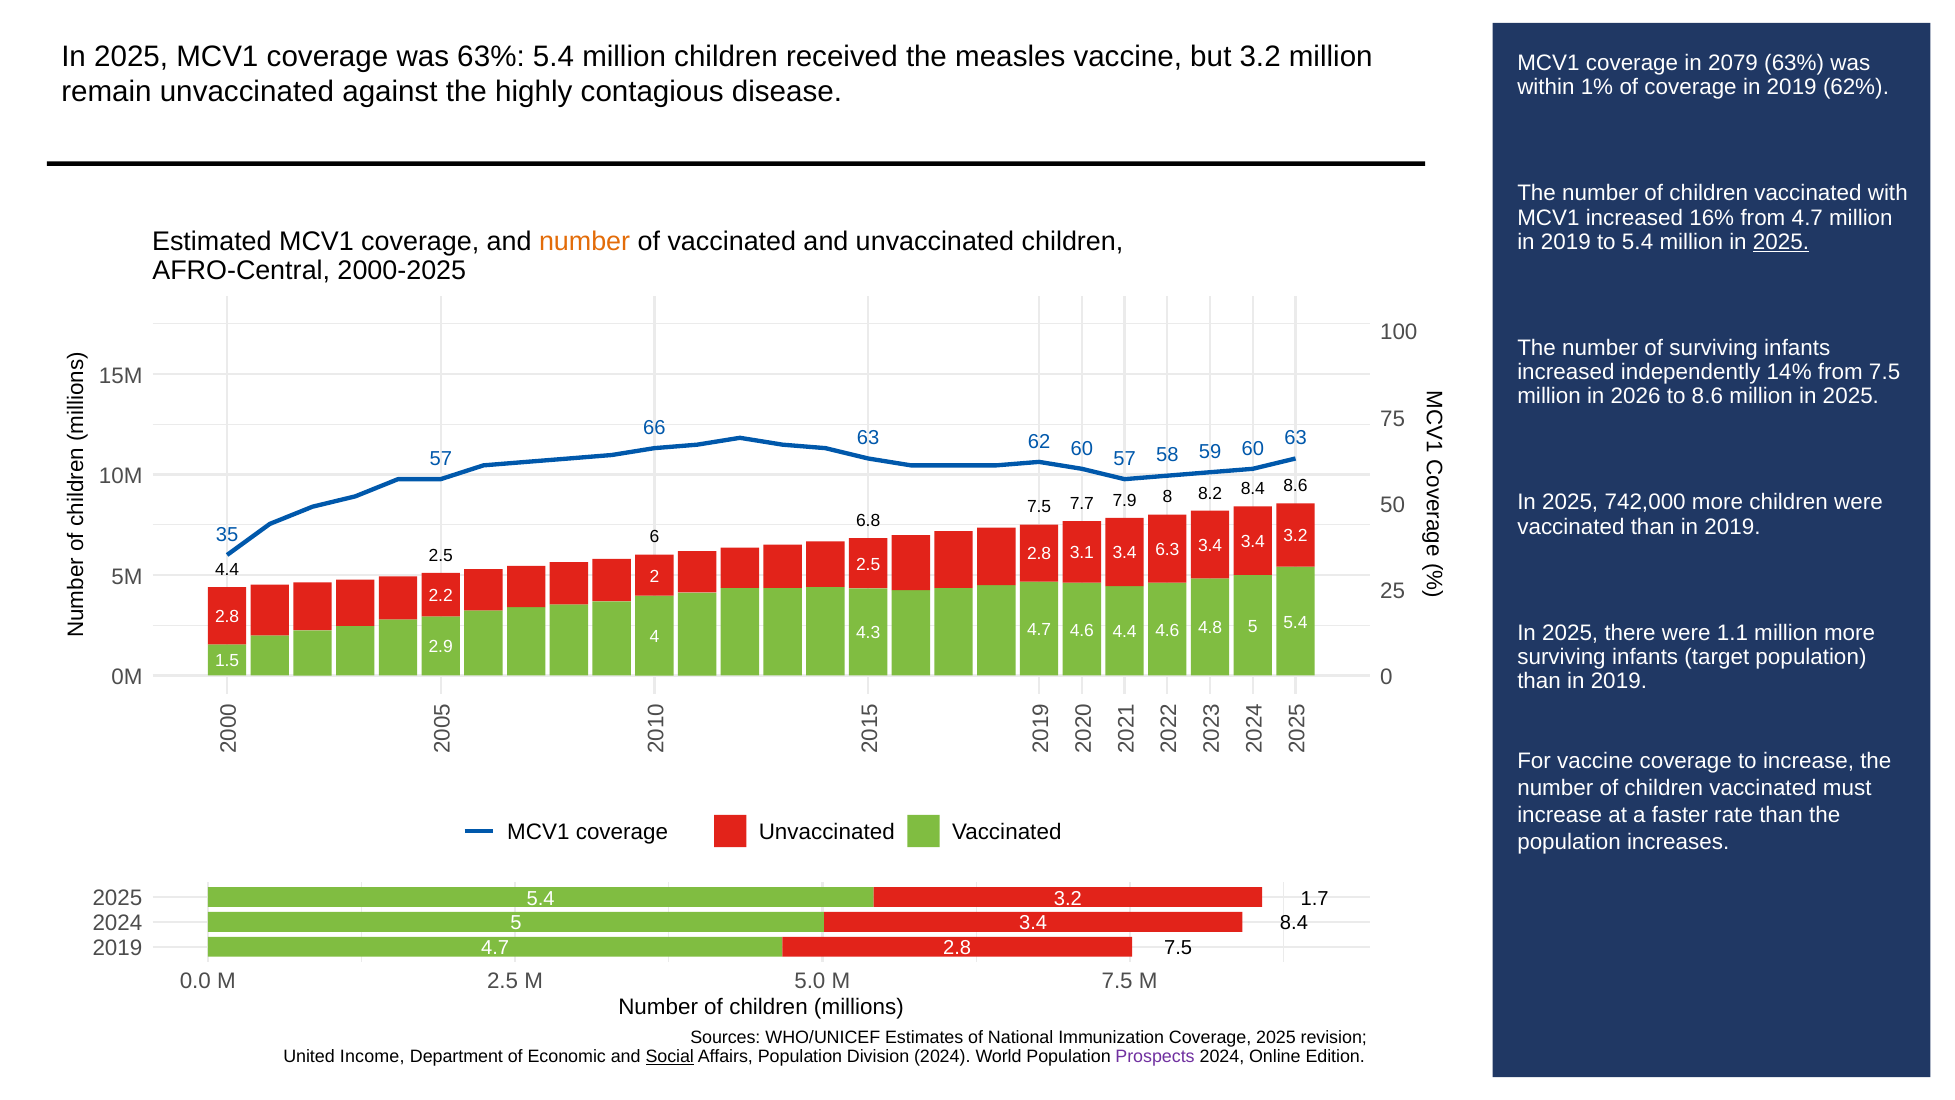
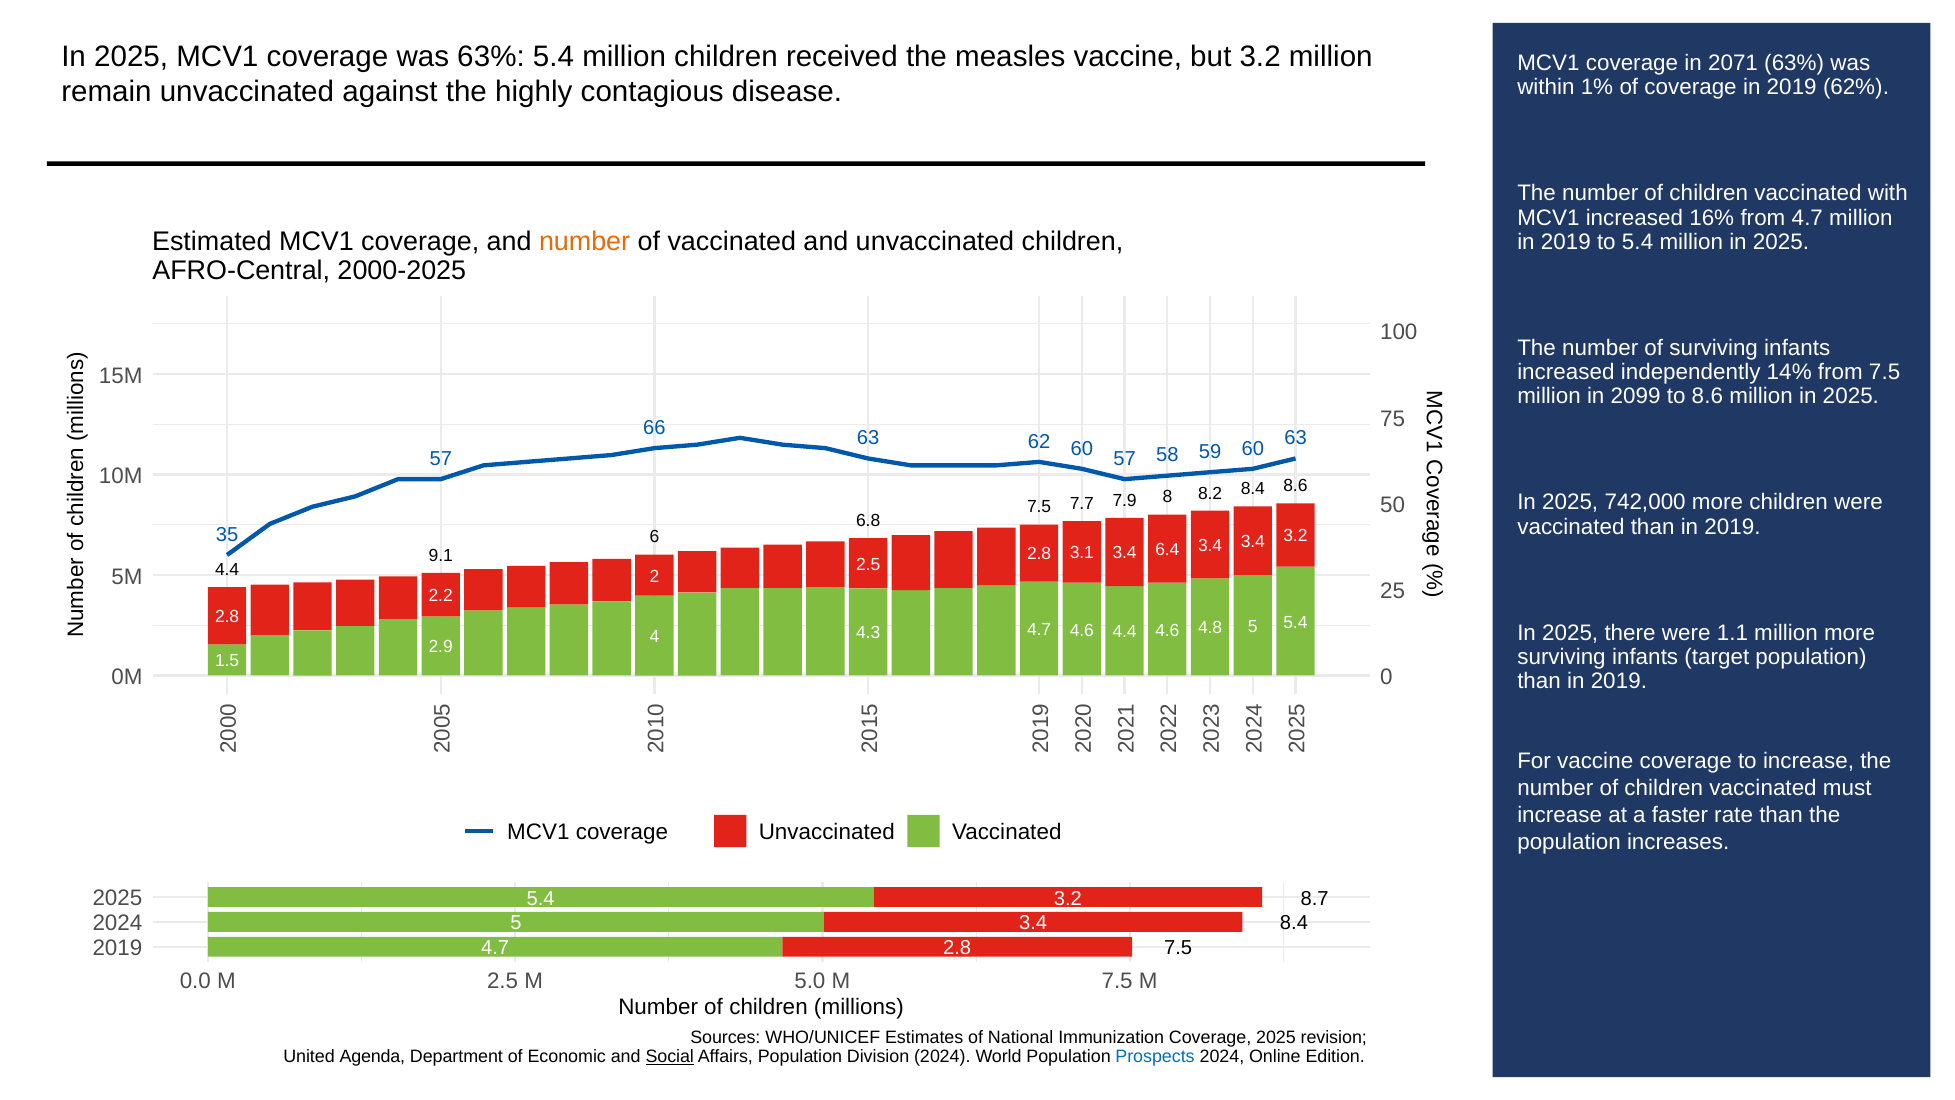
2079: 2079 -> 2071
2025 at (1781, 242) underline: present -> none
2026: 2026 -> 2099
6.3: 6.3 -> 6.4
2.5 at (441, 555): 2.5 -> 9.1
1.7: 1.7 -> 8.7
Income: Income -> Agenda
Prospects colour: purple -> blue
